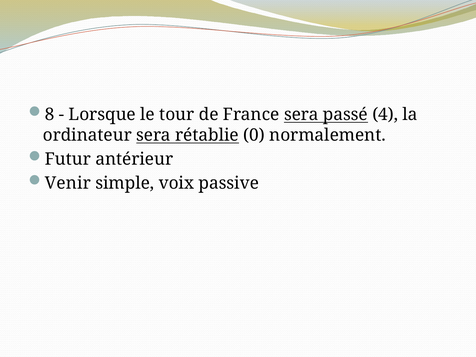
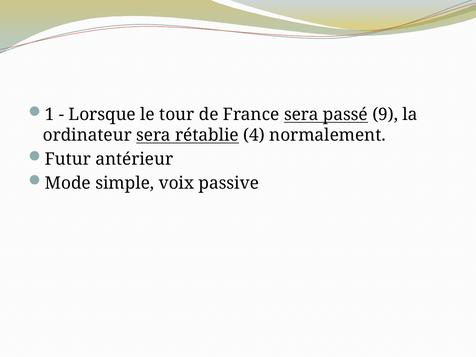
8: 8 -> 1
4: 4 -> 9
0: 0 -> 4
Venir: Venir -> Mode
